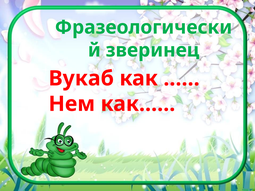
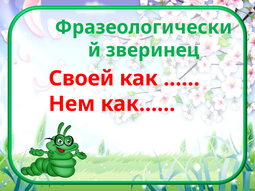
Вукаб: Вукаб -> Своей
